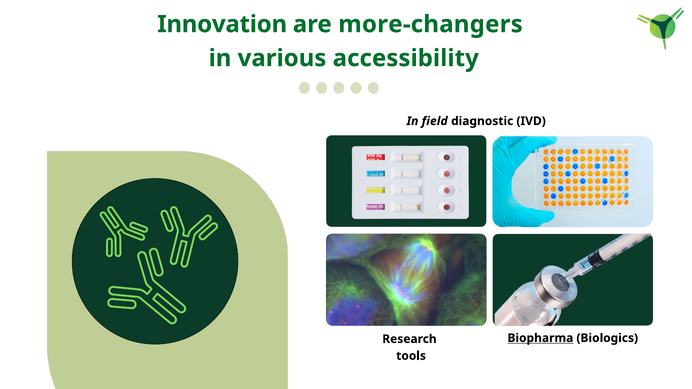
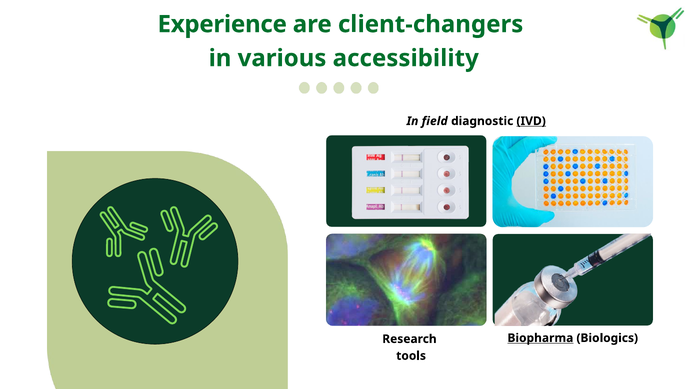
Innovation: Innovation -> Experience
more-changers: more-changers -> client-changers
IVD underline: none -> present
